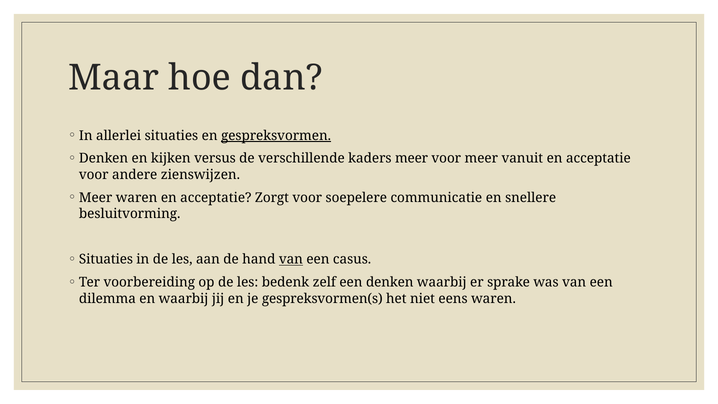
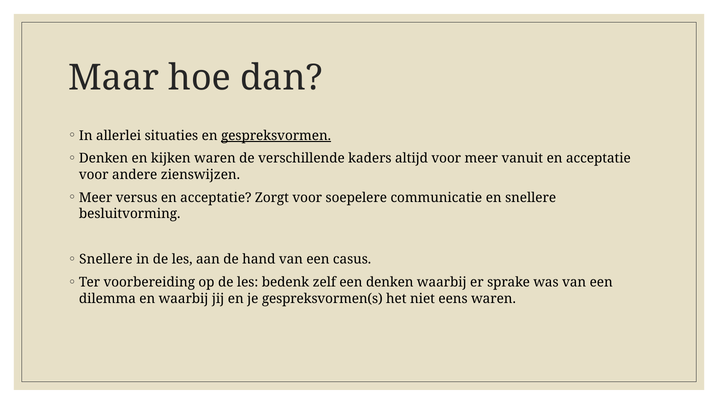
kijken versus: versus -> waren
kaders meer: meer -> altijd
Meer waren: waren -> versus
Situaties at (106, 259): Situaties -> Snellere
van at (291, 259) underline: present -> none
